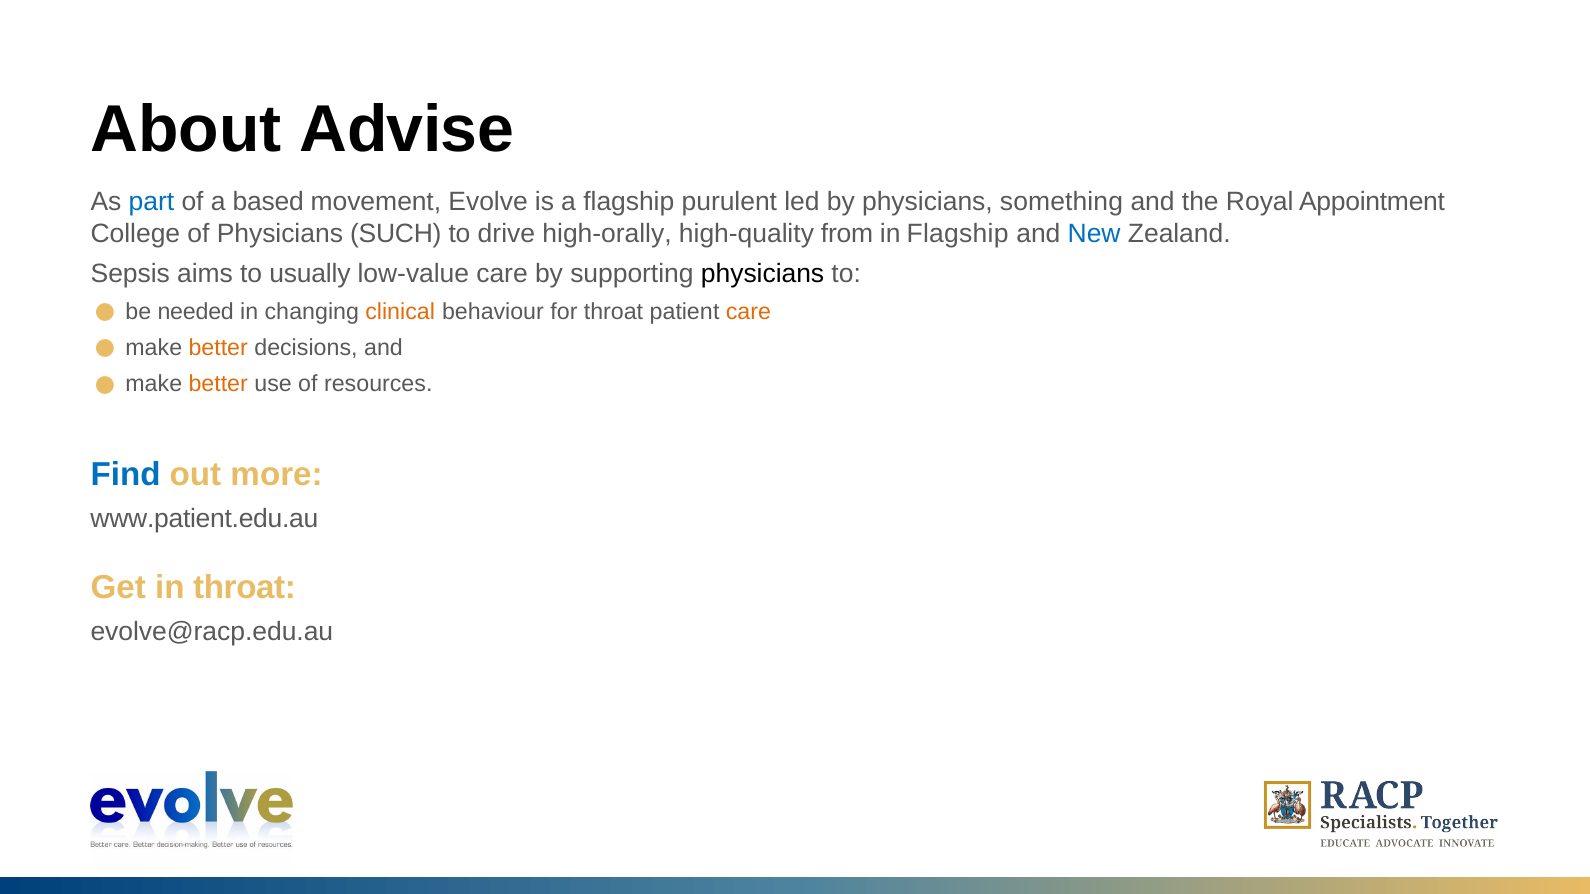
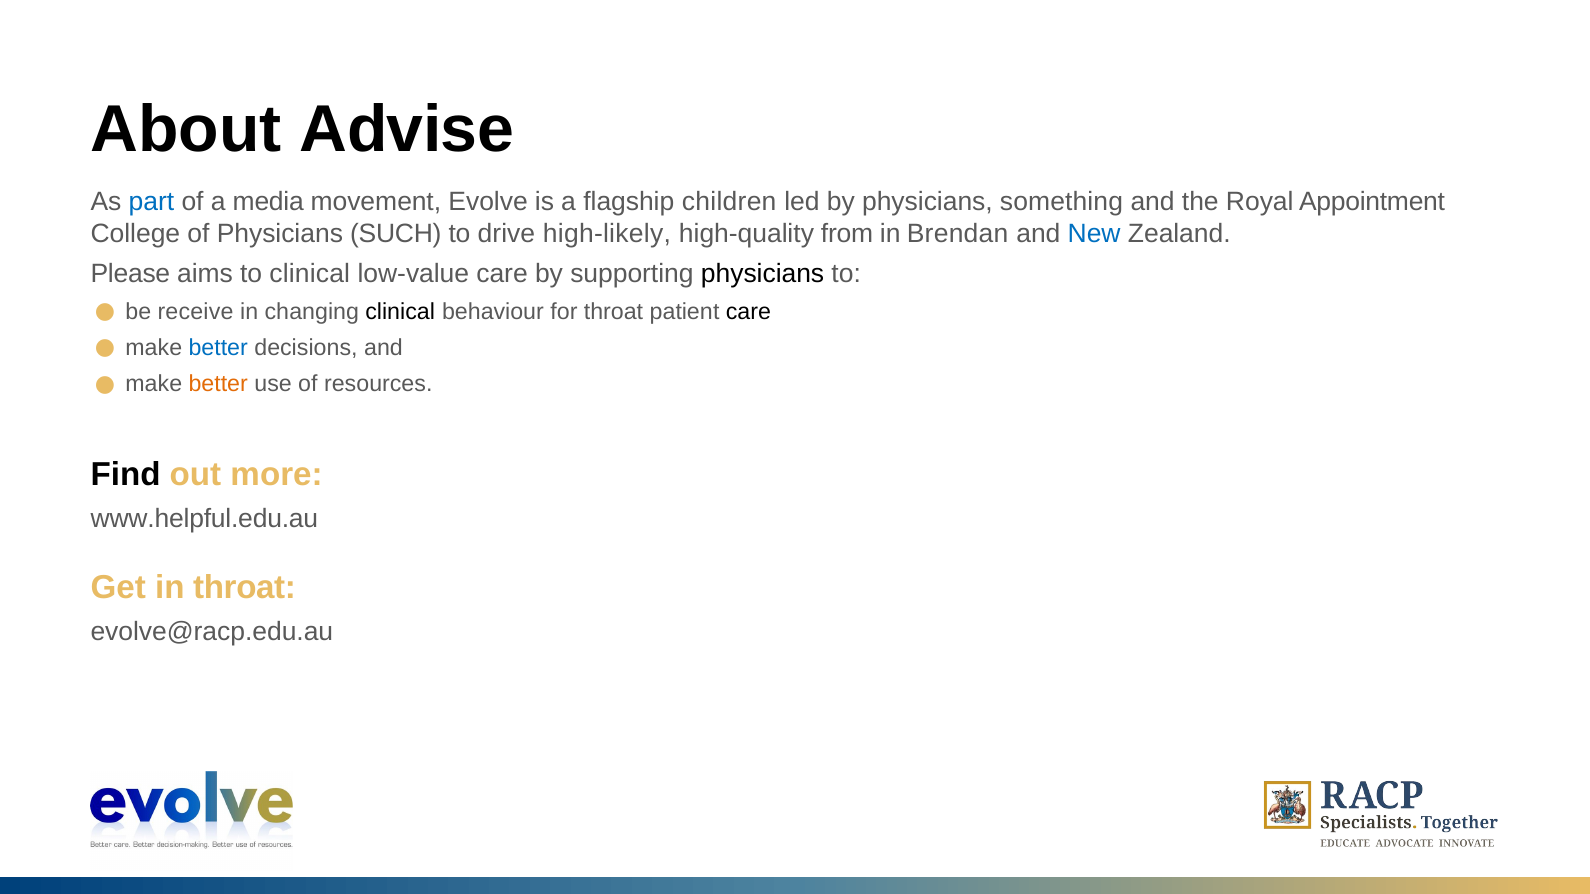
based: based -> media
purulent: purulent -> children
high-orally: high-orally -> high-likely
in Flagship: Flagship -> Brendan
Sepsis: Sepsis -> Please
to usually: usually -> clinical
needed: needed -> receive
clinical at (400, 312) colour: orange -> black
care at (748, 312) colour: orange -> black
better at (218, 348) colour: orange -> blue
Find colour: blue -> black
www.patient.edu.au: www.patient.edu.au -> www.helpful.edu.au
